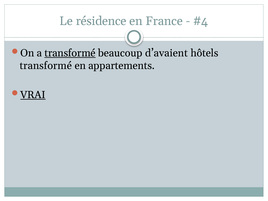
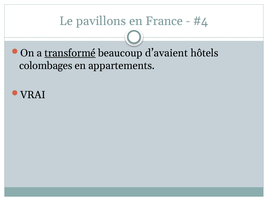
résidence: résidence -> pavillons
transformé at (46, 66): transformé -> colombages
VRAI underline: present -> none
